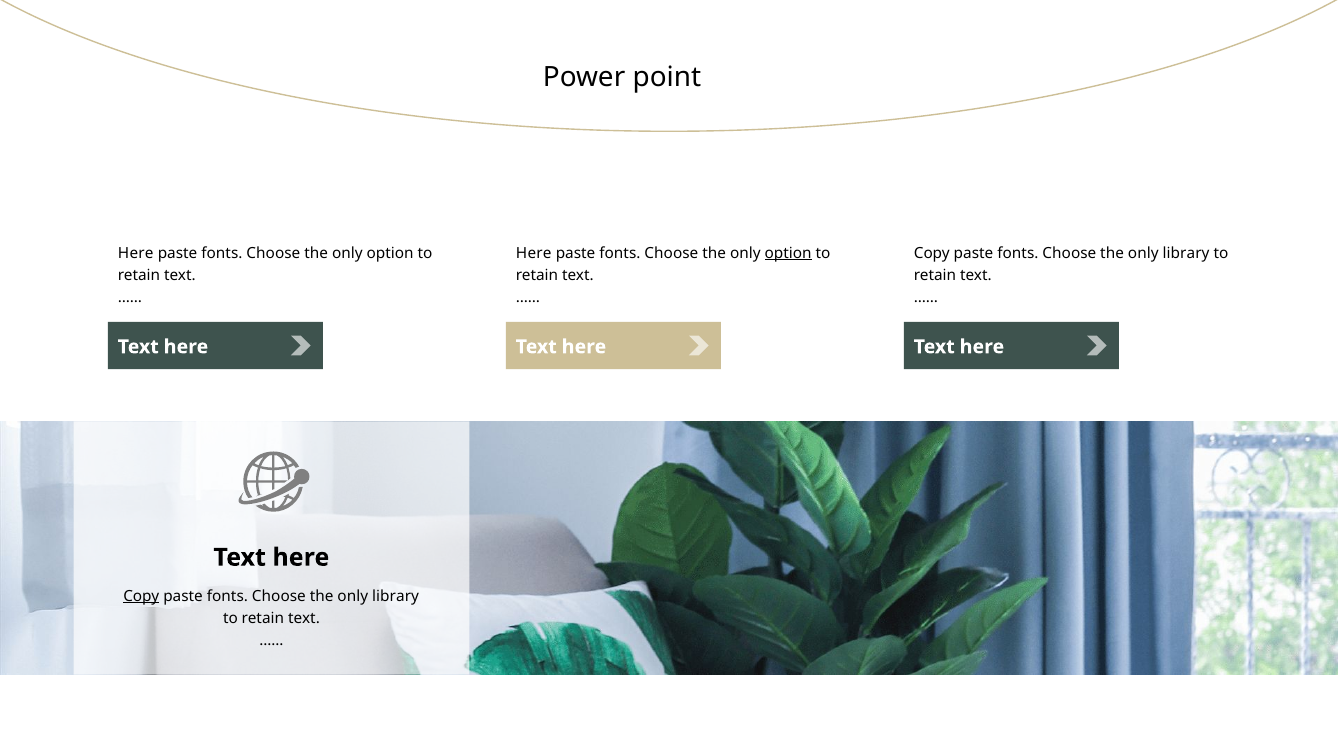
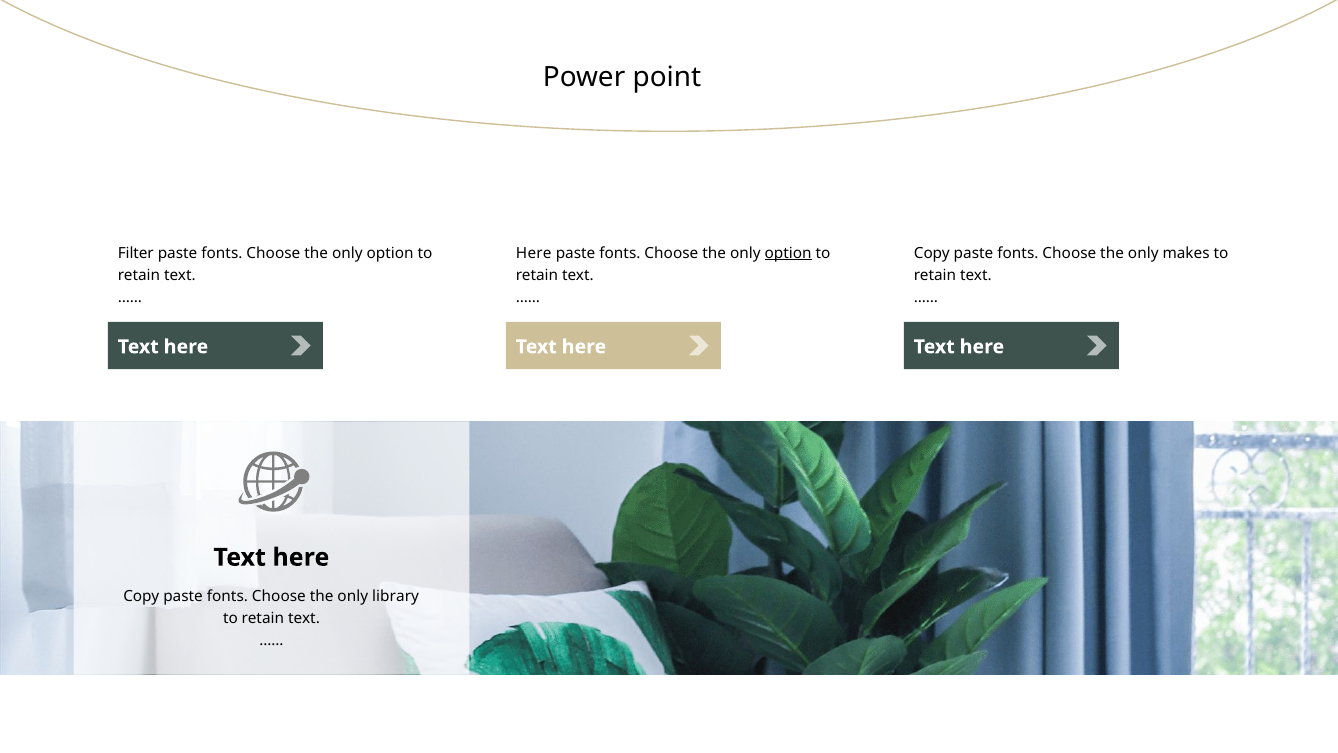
Here at (136, 253): Here -> Filter
library at (1186, 253): library -> makes
Copy at (141, 596) underline: present -> none
